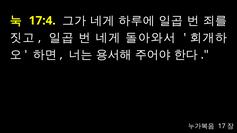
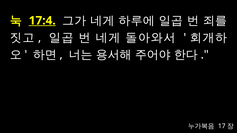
17:4 underline: none -> present
